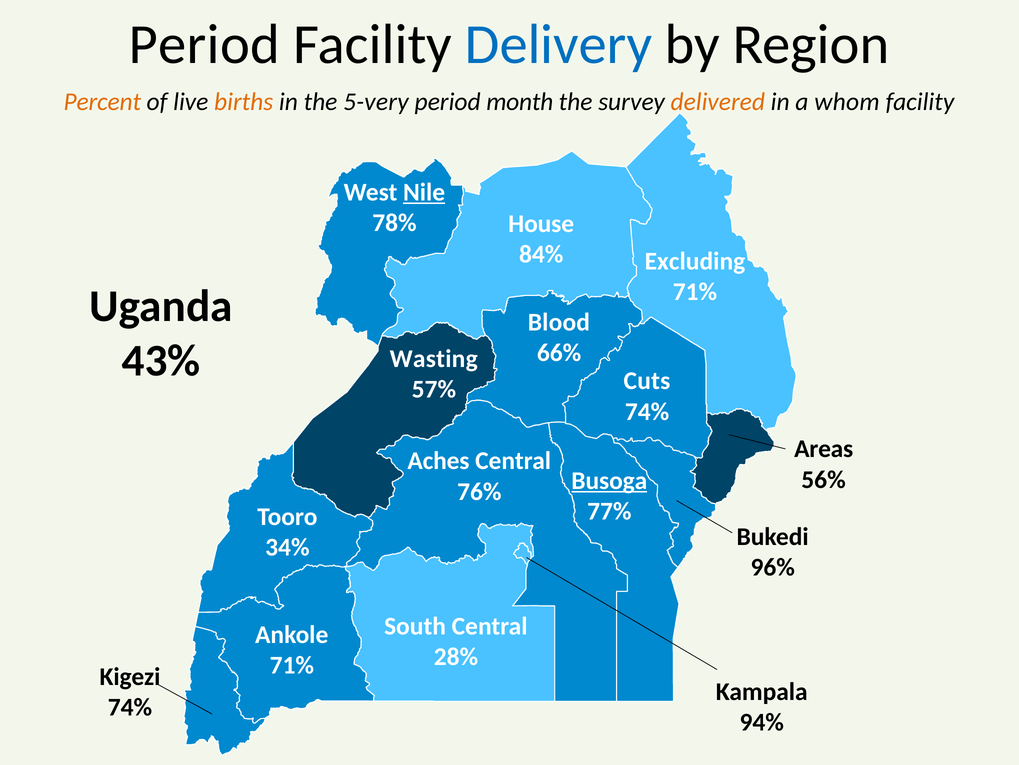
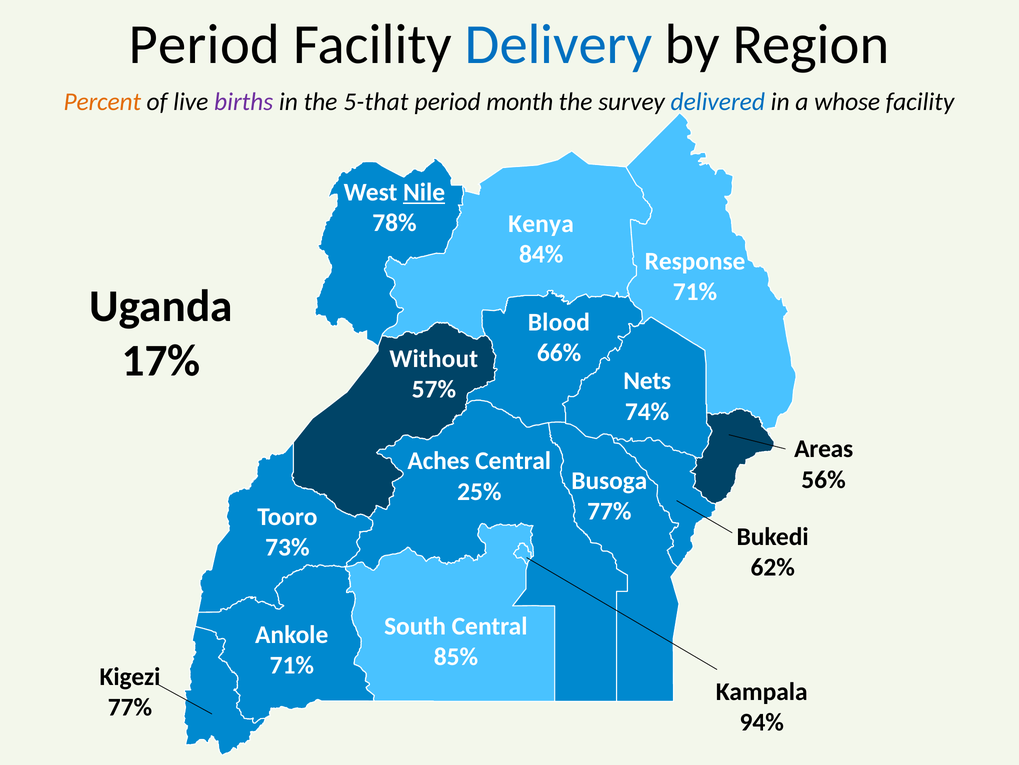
births colour: orange -> purple
5-very: 5-very -> 5-that
delivered colour: orange -> blue
whom: whom -> whose
House: House -> Kenya
Excluding: Excluding -> Response
43%: 43% -> 17%
Wasting: Wasting -> Without
Cuts: Cuts -> Nets
Busoga underline: present -> none
76%: 76% -> 25%
34%: 34% -> 73%
96%: 96% -> 62%
28%: 28% -> 85%
74% at (130, 707): 74% -> 77%
